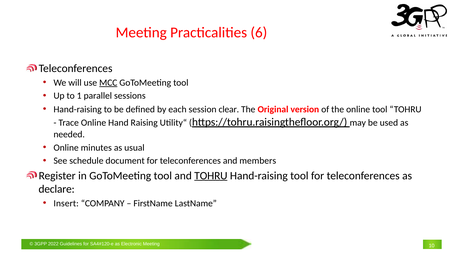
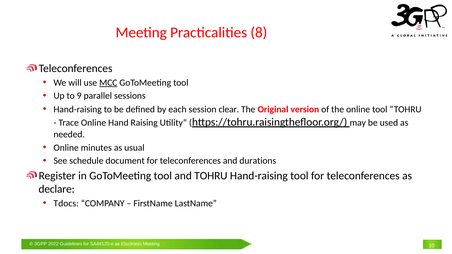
6: 6 -> 8
1: 1 -> 9
members: members -> durations
TOHRU at (211, 176) underline: present -> none
Insert: Insert -> Tdocs
